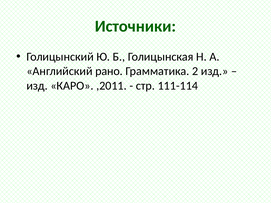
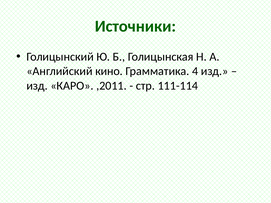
рано: рано -> кино
2: 2 -> 4
